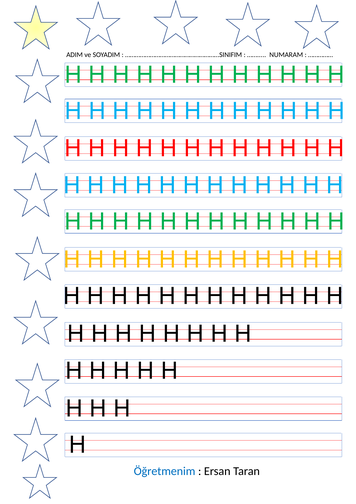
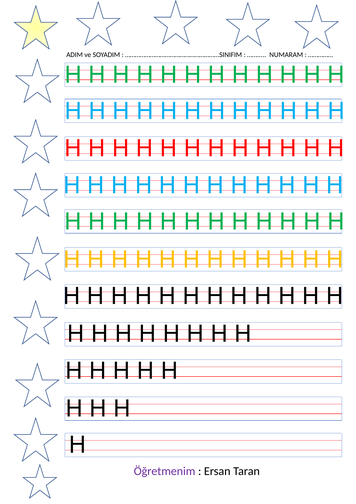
Öğretmenim colour: blue -> purple
